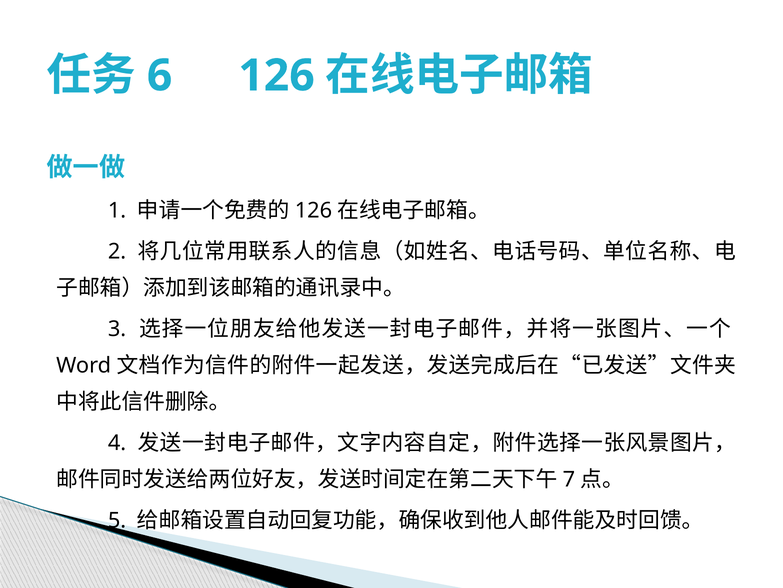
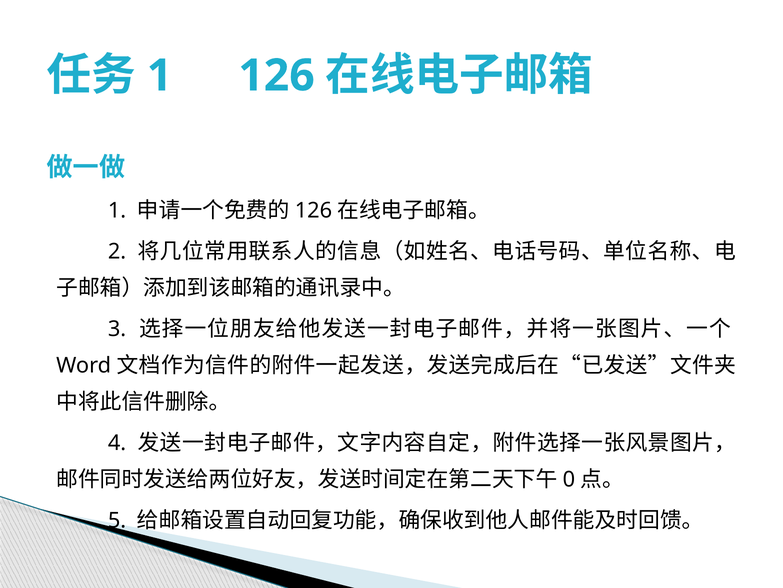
6 at (160, 76): 6 -> 1
7: 7 -> 0
